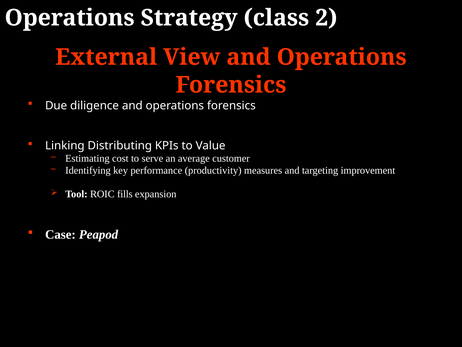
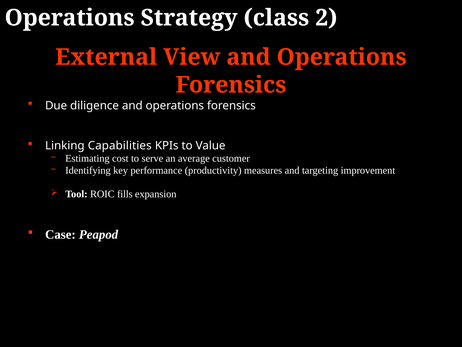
Distributing: Distributing -> Capabilities
